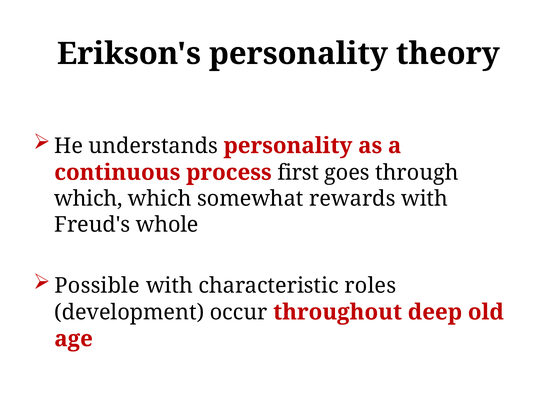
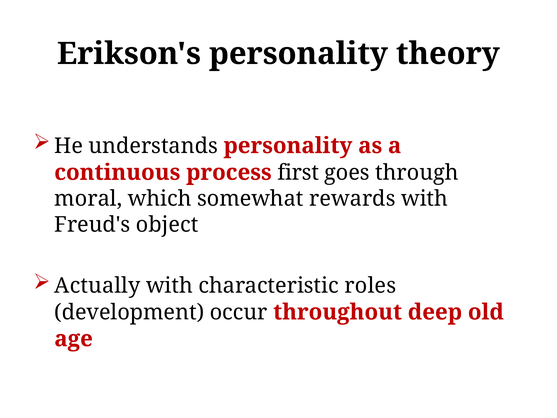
which at (88, 199): which -> moral
whole: whole -> object
Possible: Possible -> Actually
